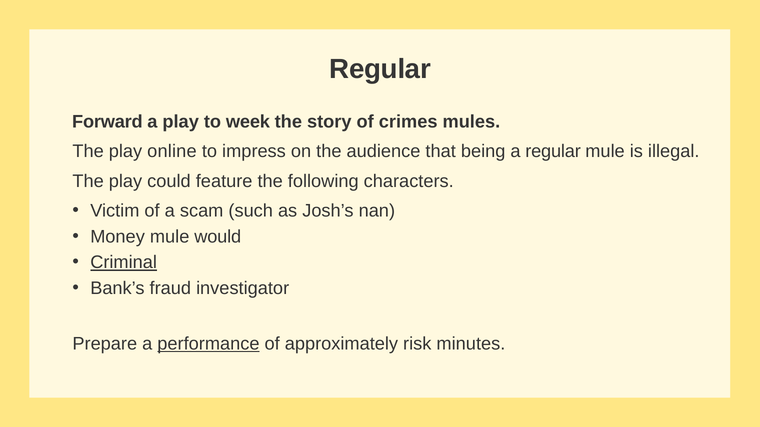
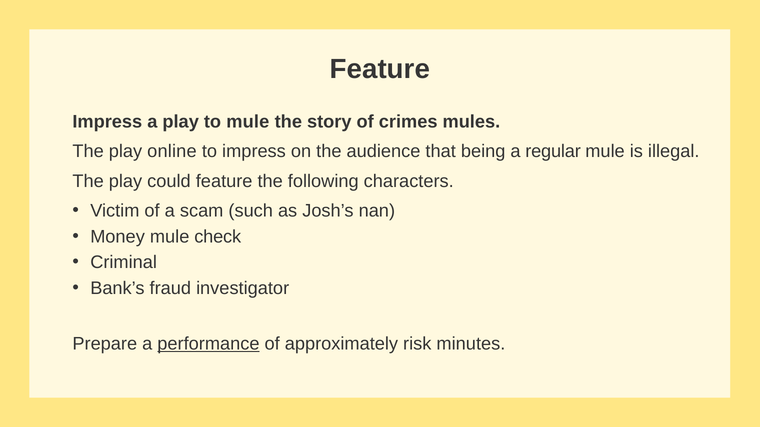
Regular at (380, 69): Regular -> Feature
Forward at (107, 122): Forward -> Impress
to week: week -> mule
would: would -> check
Criminal underline: present -> none
